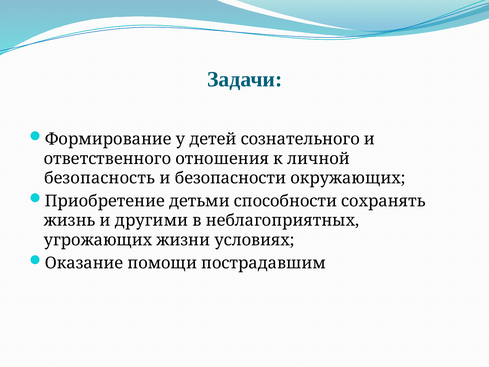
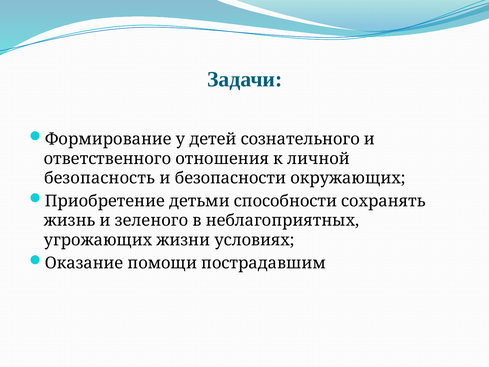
другими: другими -> зеленого
